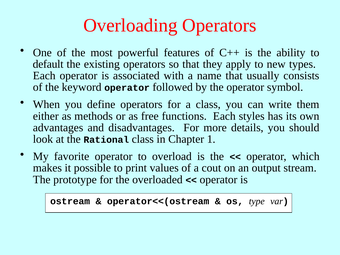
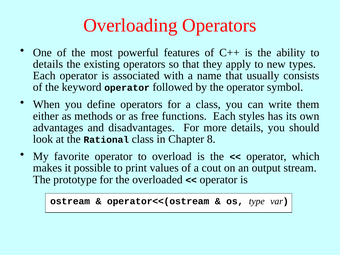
default at (48, 64): default -> details
1: 1 -> 8
